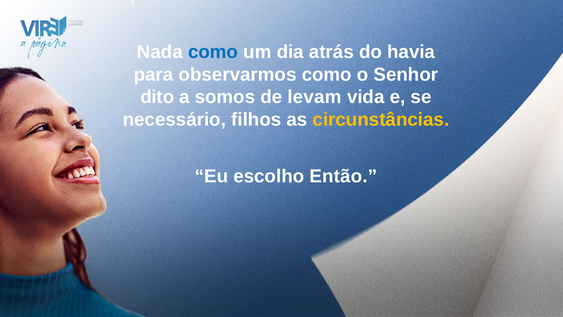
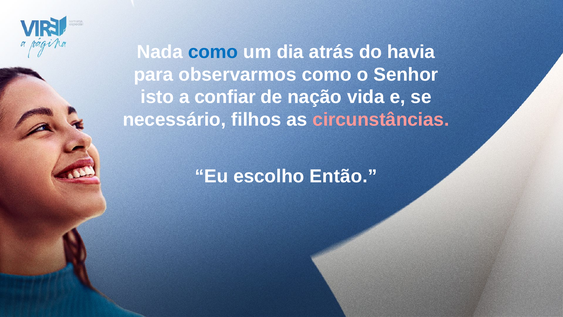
dito: dito -> isto
somos: somos -> confiar
levam: levam -> nação
circunstâncias colour: yellow -> pink
